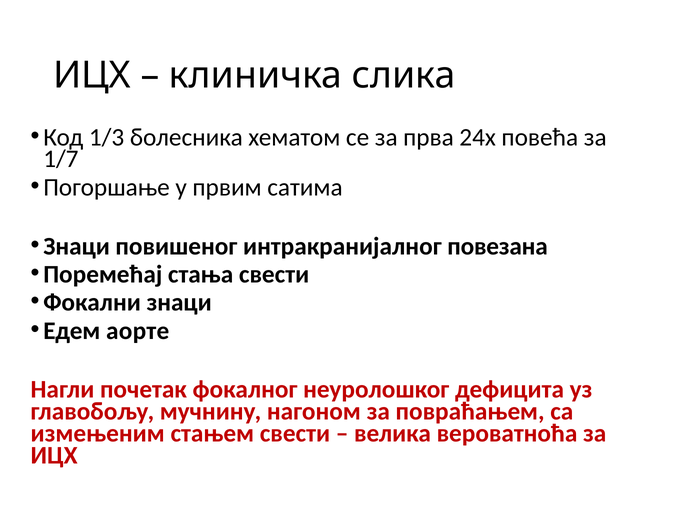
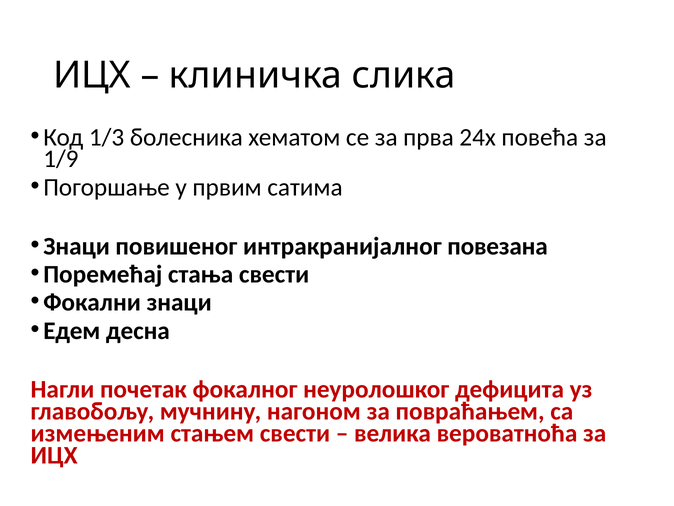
1/7: 1/7 -> 1/9
аорте: аорте -> десна
